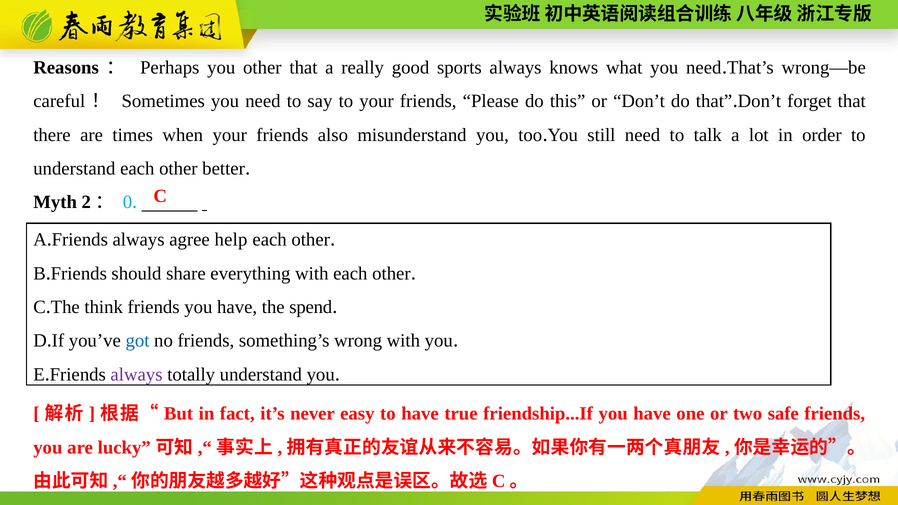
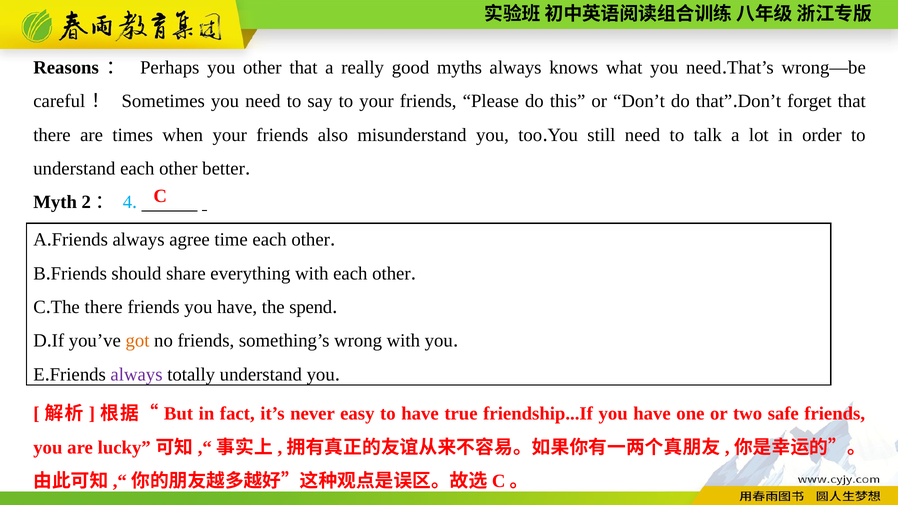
sports: sports -> myths
0: 0 -> 4
help: help -> time
The think: think -> there
got colour: blue -> orange
